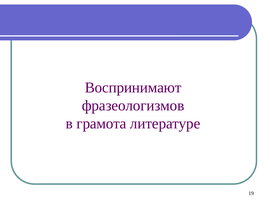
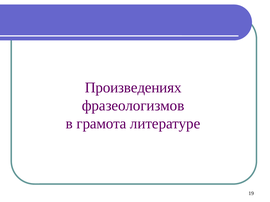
Воспринимают: Воспринимают -> Произведениях
